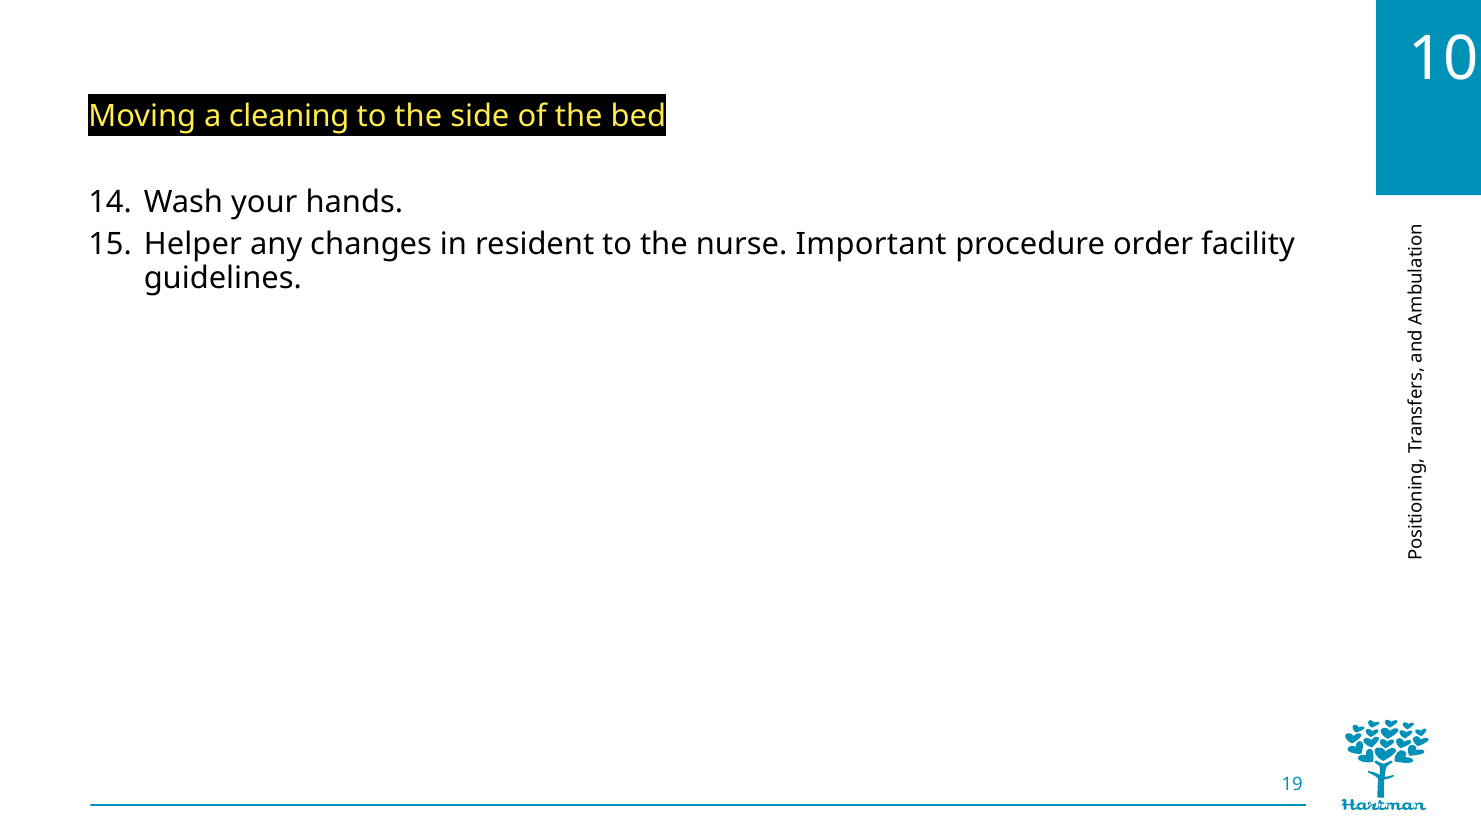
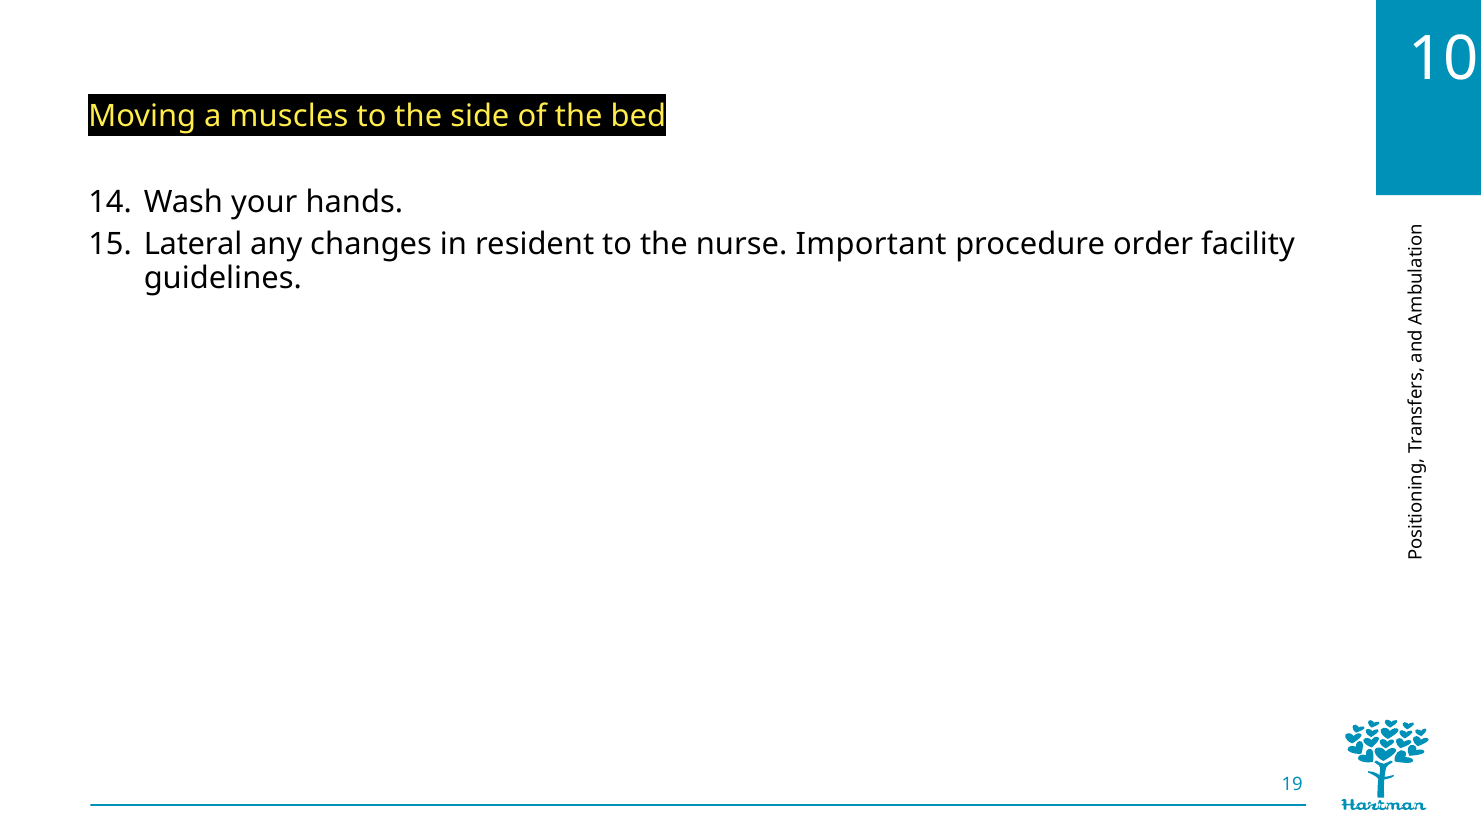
cleaning: cleaning -> muscles
Helper: Helper -> Lateral
